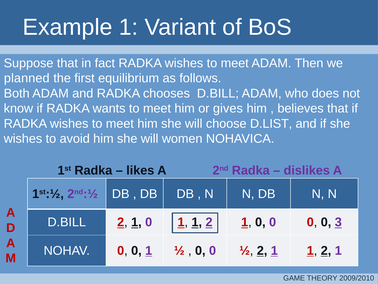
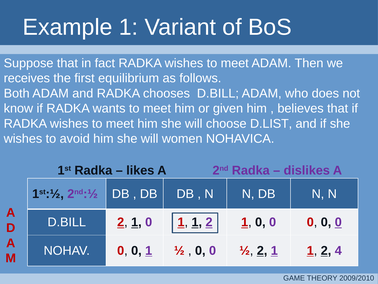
planned: planned -> receives
gives: gives -> given
3 at (338, 222): 3 -> 0
1 at (338, 250): 1 -> 4
